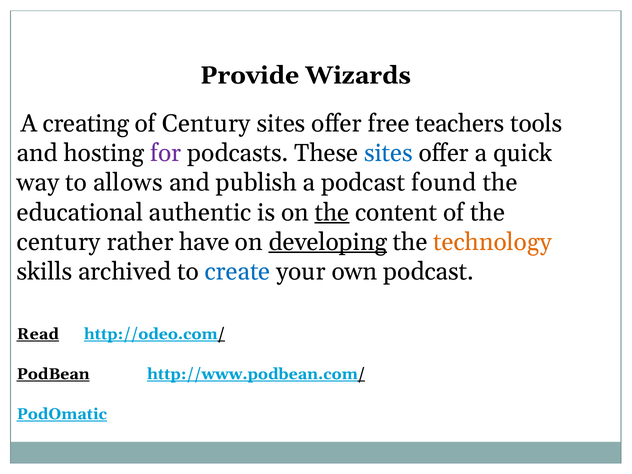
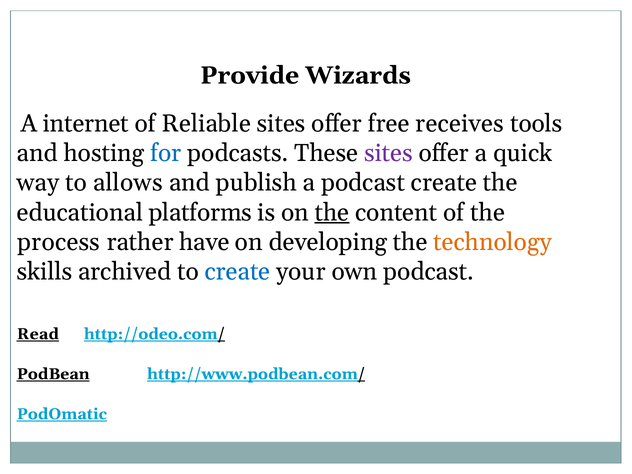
creating: creating -> internet
of Century: Century -> Reliable
teachers: teachers -> receives
for colour: purple -> blue
sites at (388, 153) colour: blue -> purple
podcast found: found -> create
authentic: authentic -> platforms
century at (59, 242): century -> process
developing underline: present -> none
